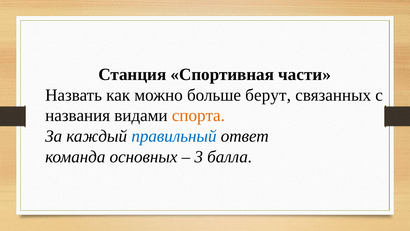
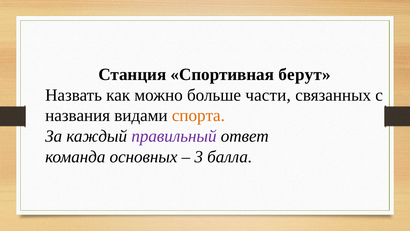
части: части -> берут
берут: берут -> части
правильный colour: blue -> purple
